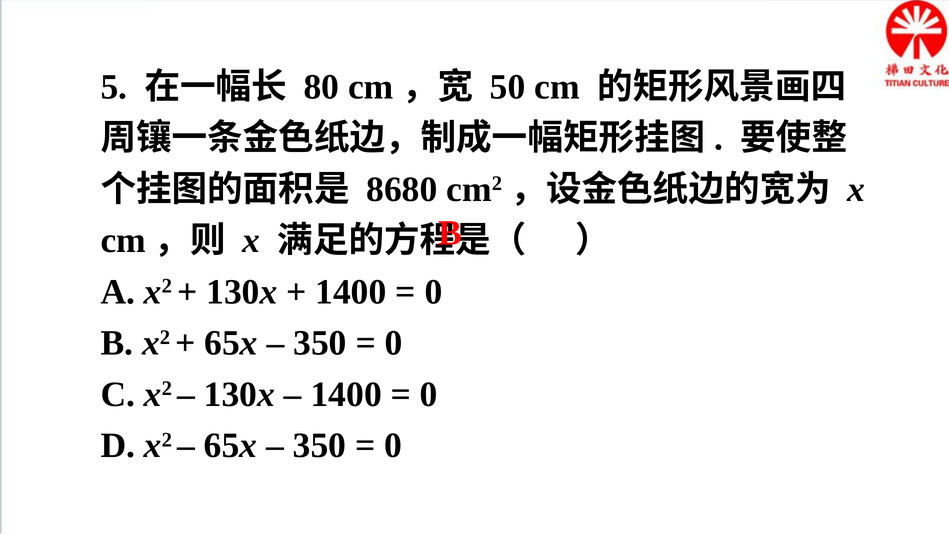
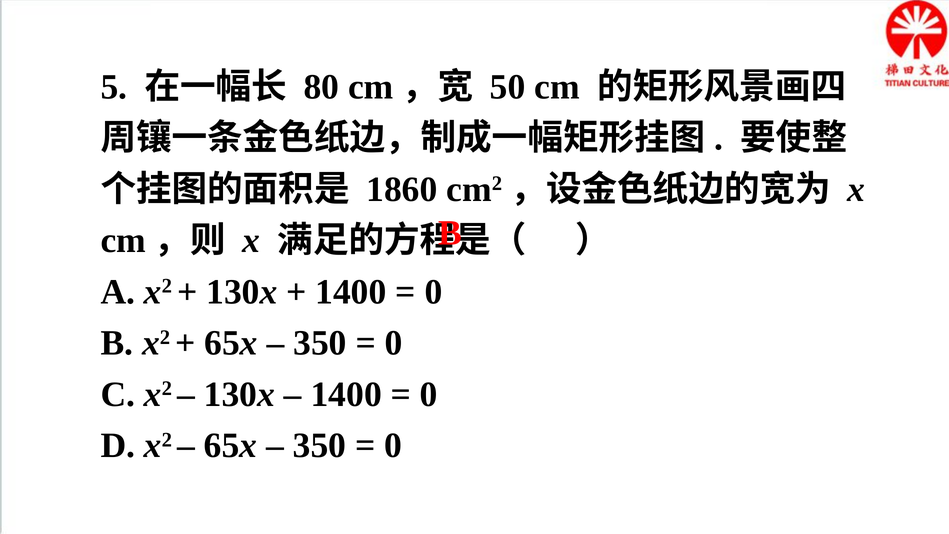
8680: 8680 -> 1860
